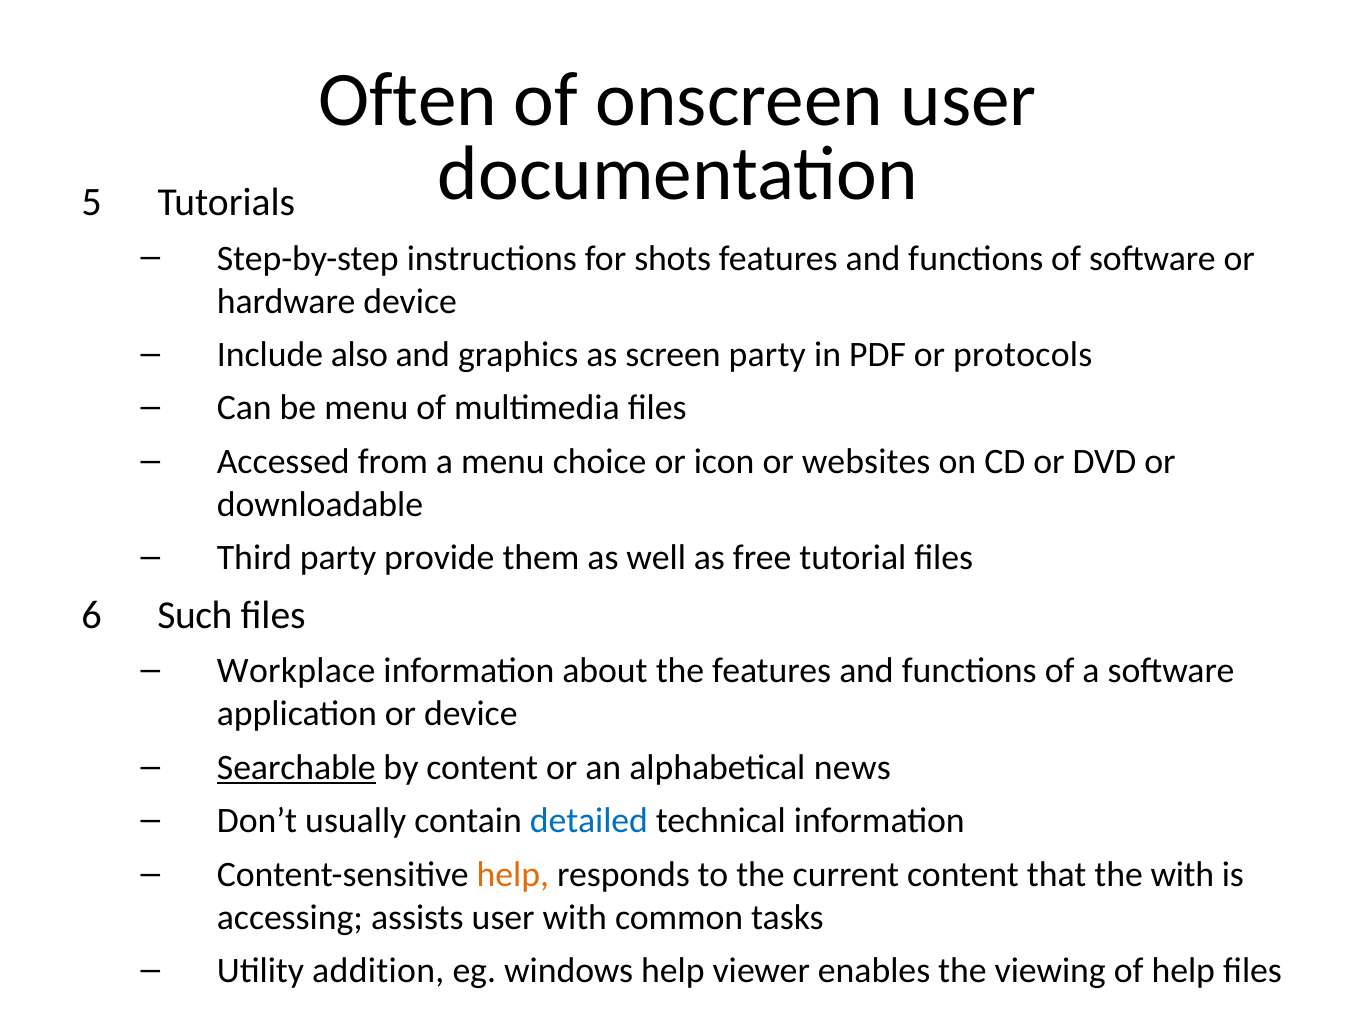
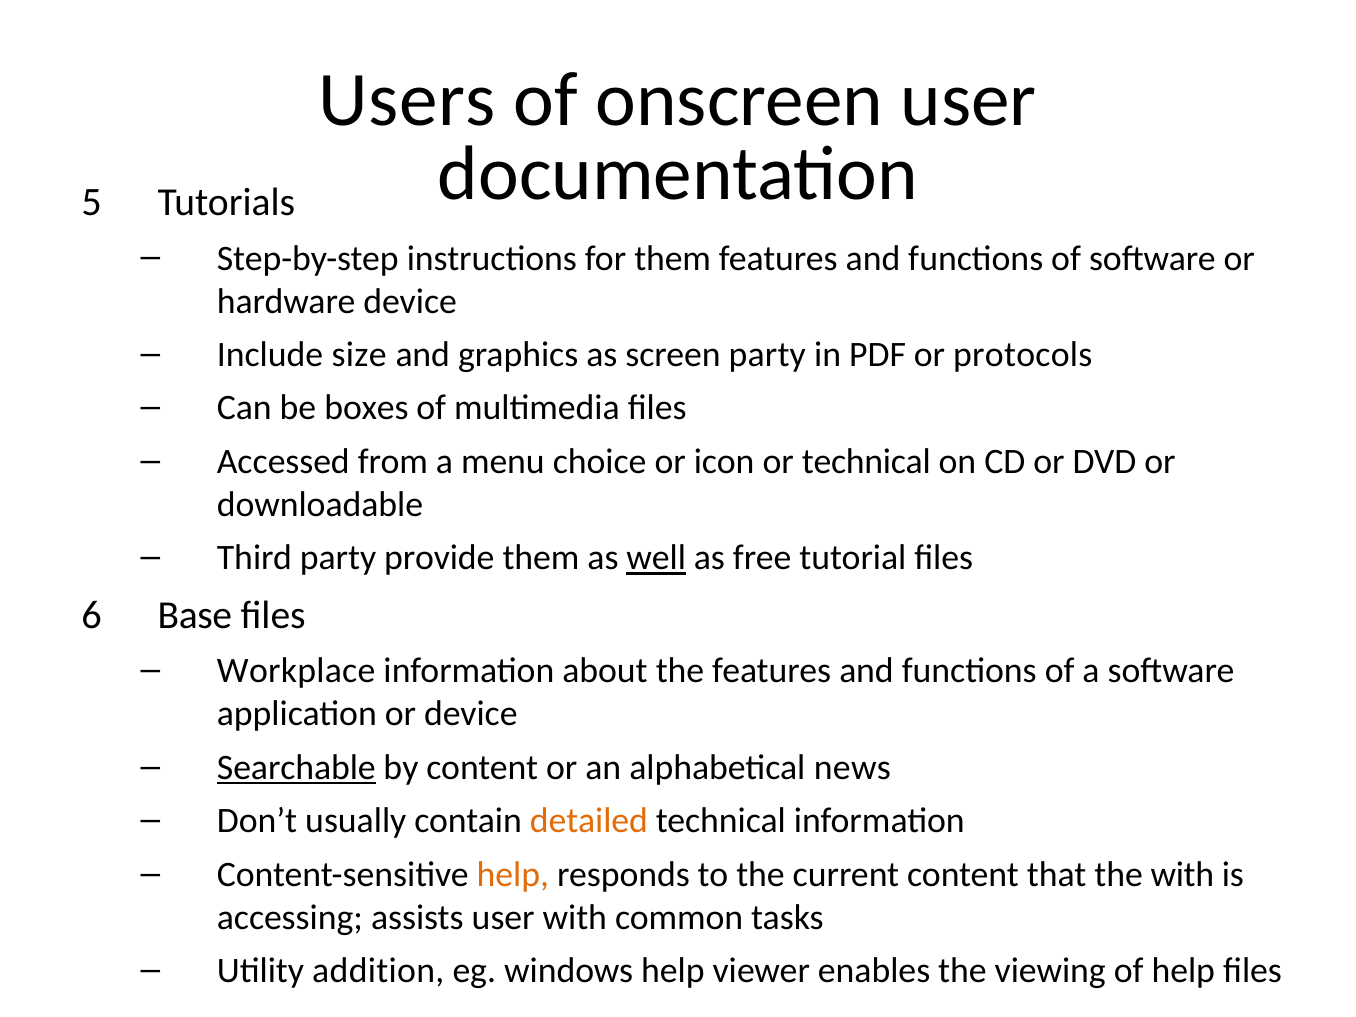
Often: Often -> Users
for shots: shots -> them
also: also -> size
be menu: menu -> boxes
or websites: websites -> technical
well underline: none -> present
Such: Such -> Base
detailed colour: blue -> orange
